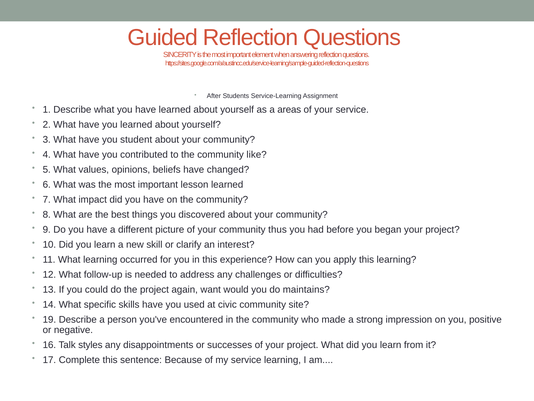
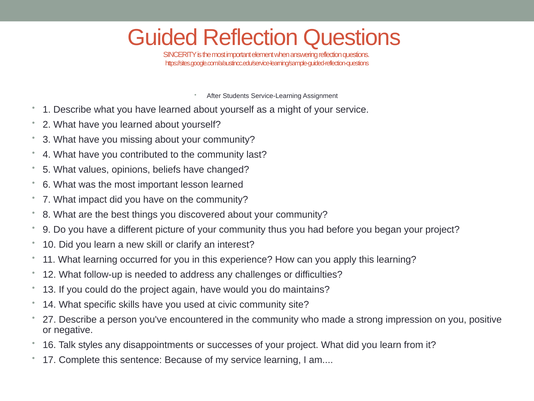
areas: areas -> might
student: student -> missing
like: like -> last
again want: want -> have
19: 19 -> 27
